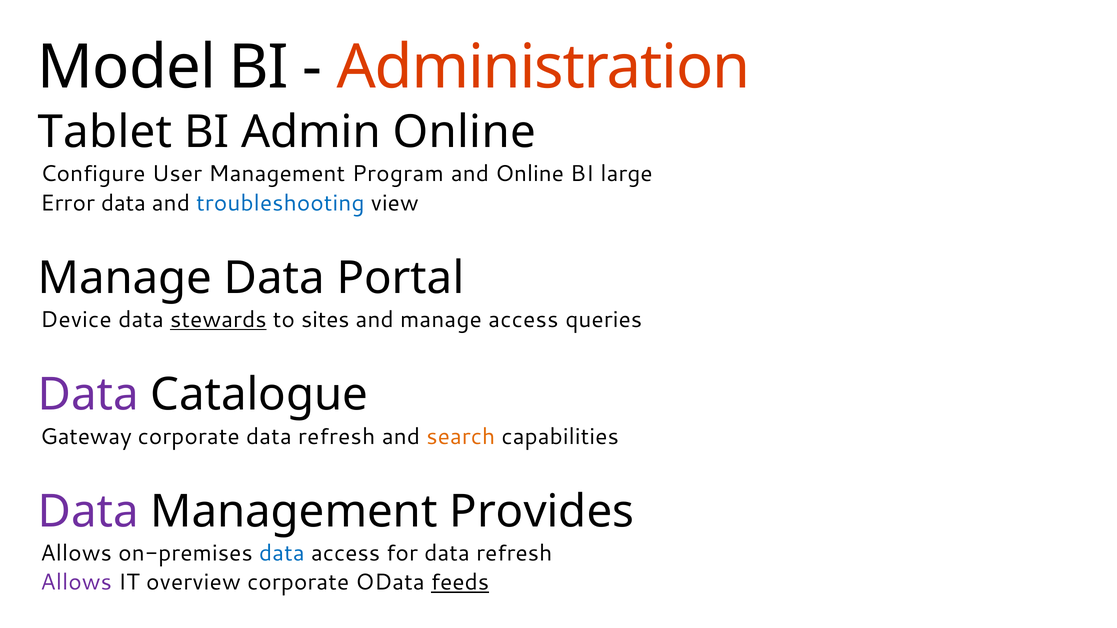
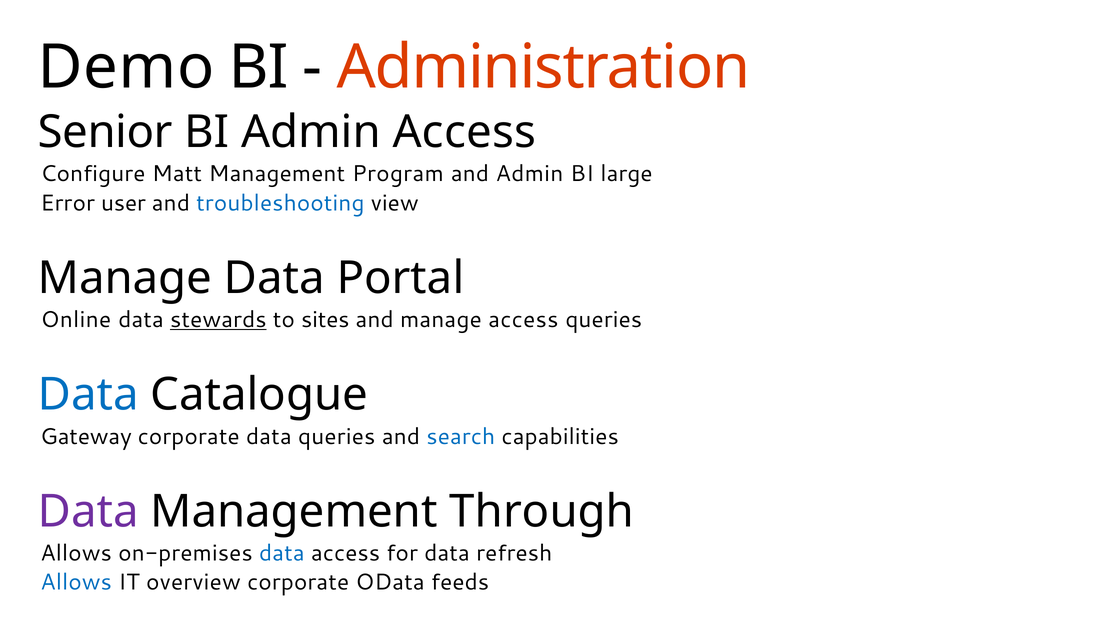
Model: Model -> Demo
Tablet: Tablet -> Senior
Admin Online: Online -> Access
User: User -> Matt
and Online: Online -> Admin
Error data: data -> user
Device: Device -> Online
Data at (88, 395) colour: purple -> blue
corporate data refresh: refresh -> queries
search colour: orange -> blue
Provides: Provides -> Through
Allows at (76, 583) colour: purple -> blue
feeds underline: present -> none
